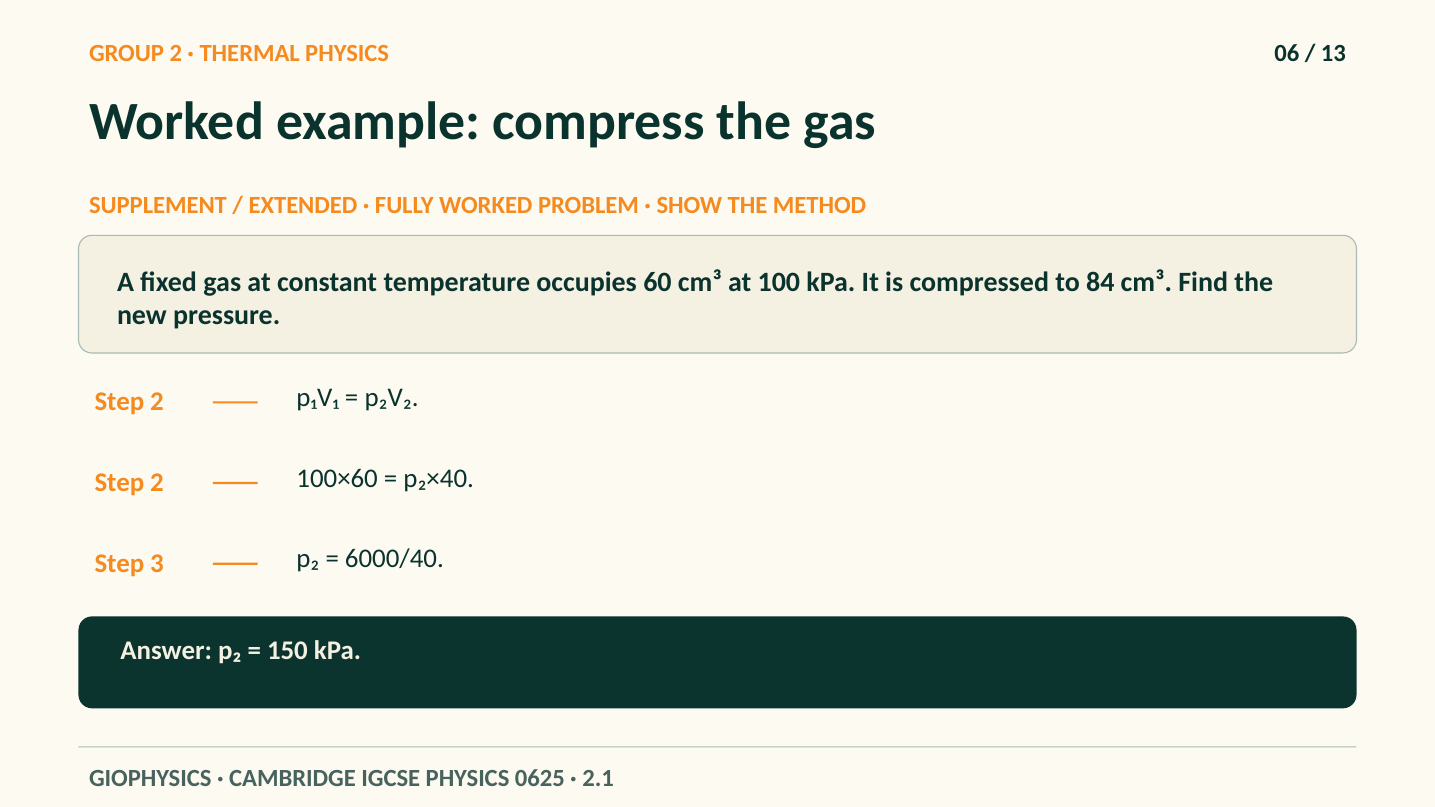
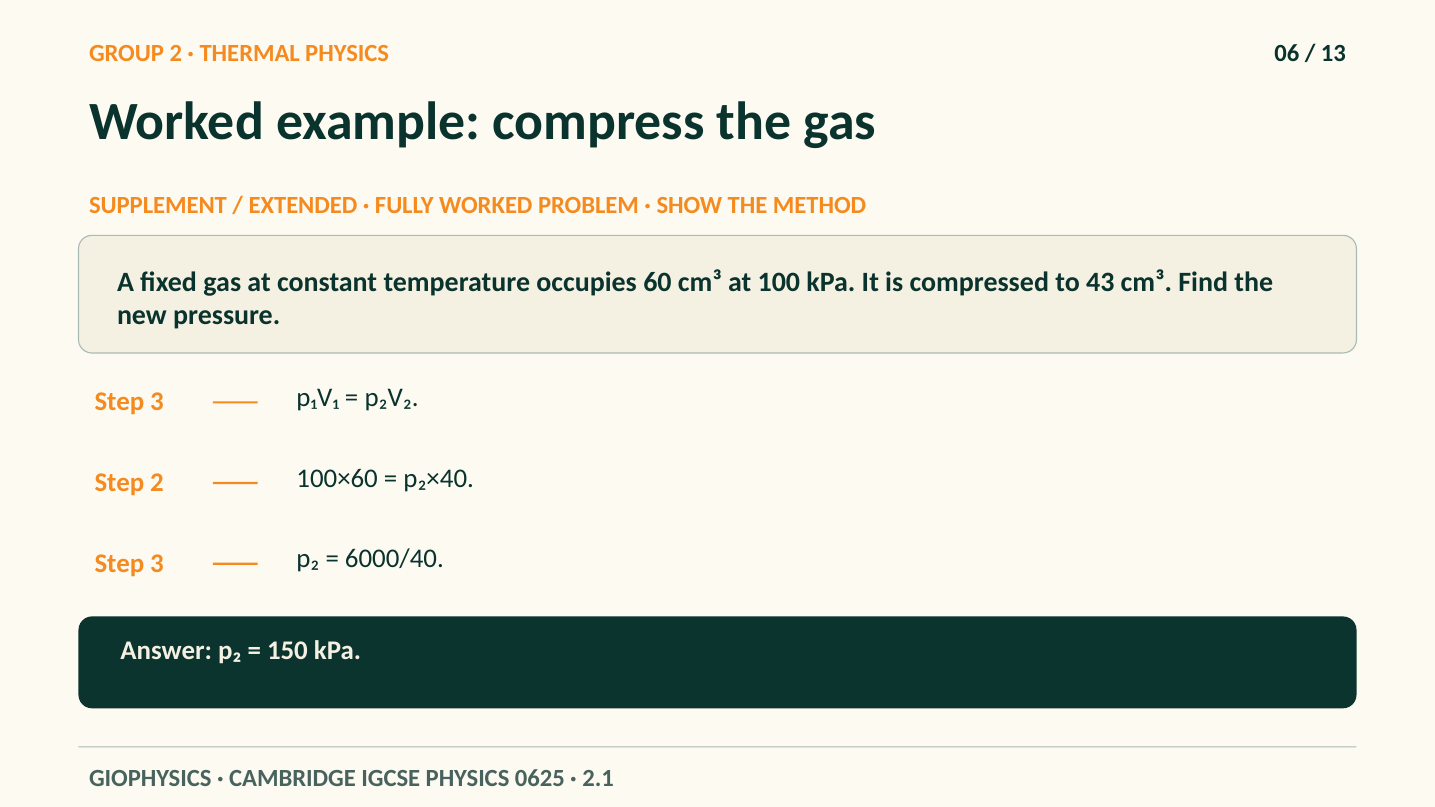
84: 84 -> 43
2 at (157, 402): 2 -> 3
